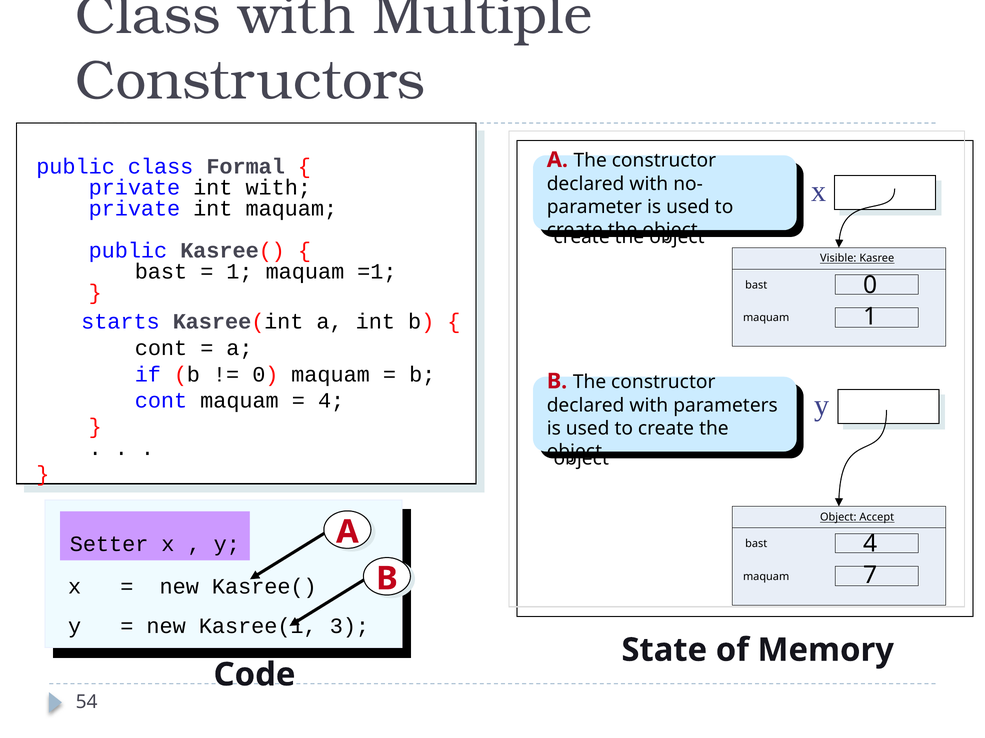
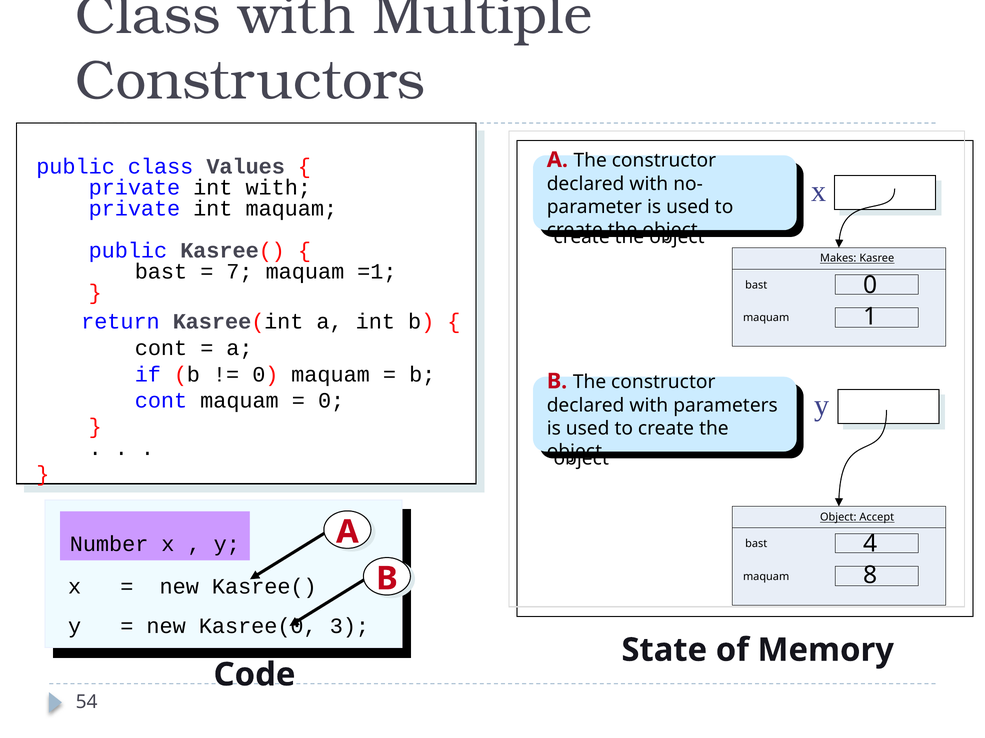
Formal: Formal -> Values
Visible: Visible -> Makes
1 at (239, 272): 1 -> 7
starts: starts -> return
4 at (331, 401): 4 -> 0
Setter: Setter -> Number
7: 7 -> 8
Kasree(1: Kasree(1 -> Kasree(0
